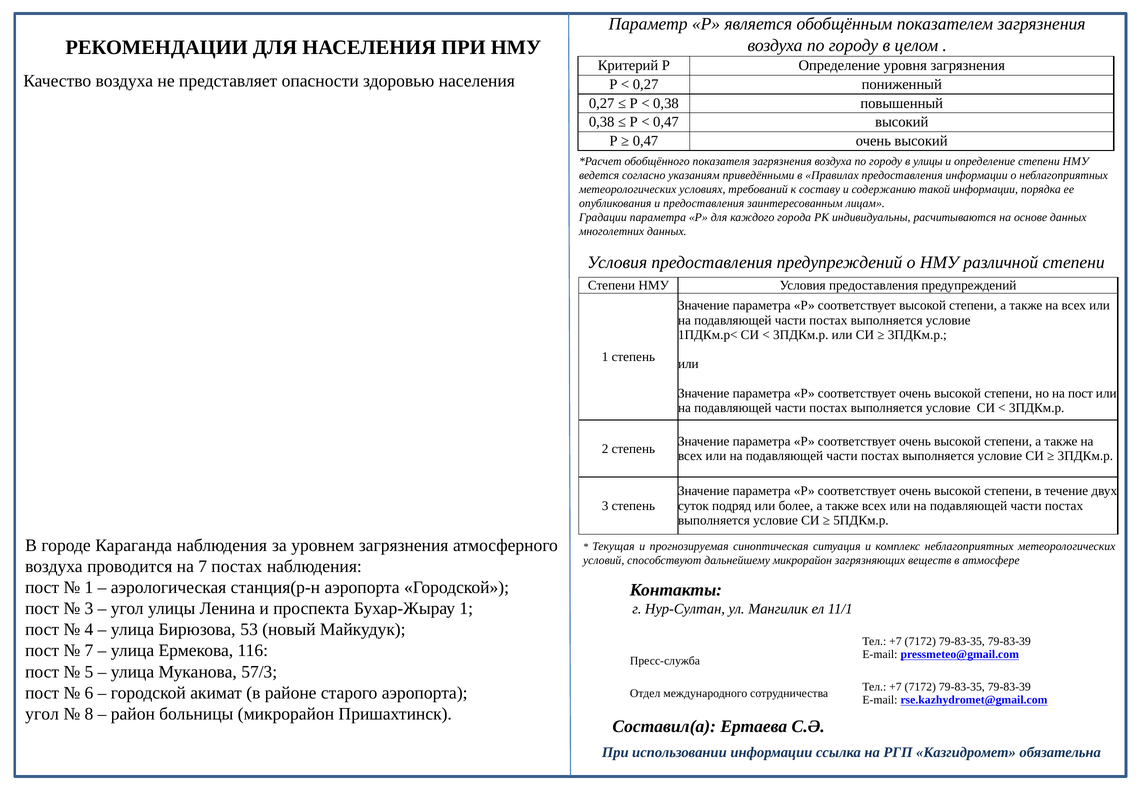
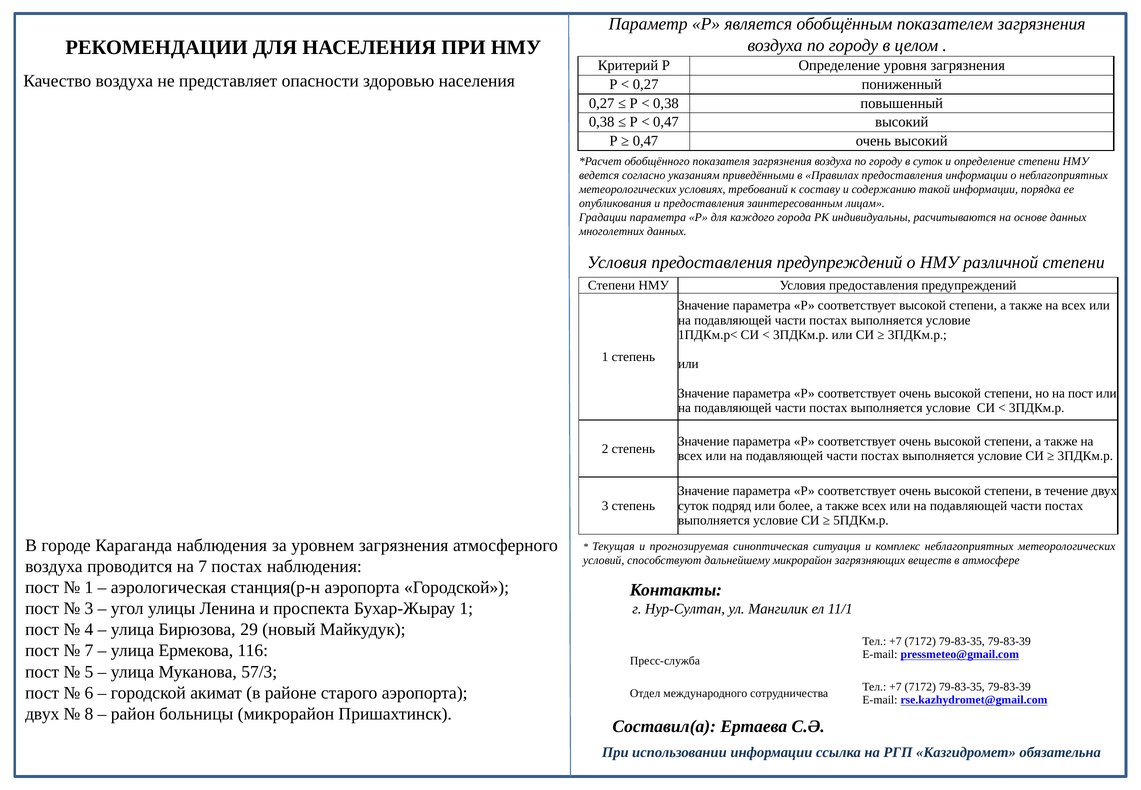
в улицы: улицы -> суток
53: 53 -> 29
угол at (42, 714): угол -> двух
